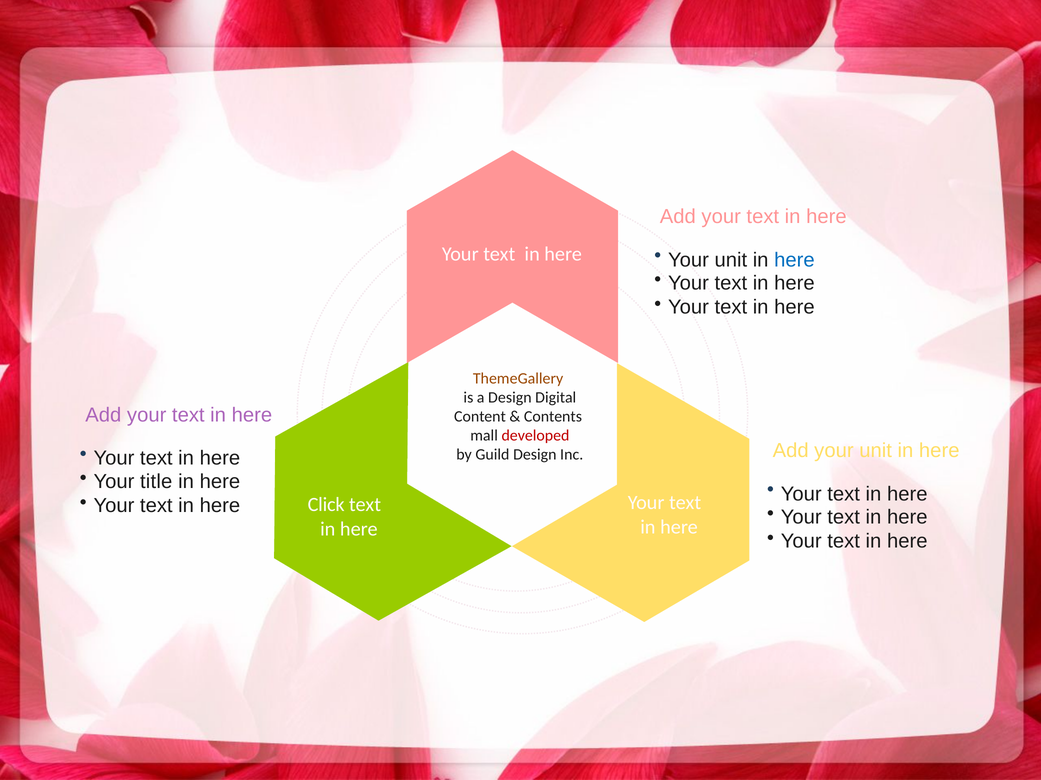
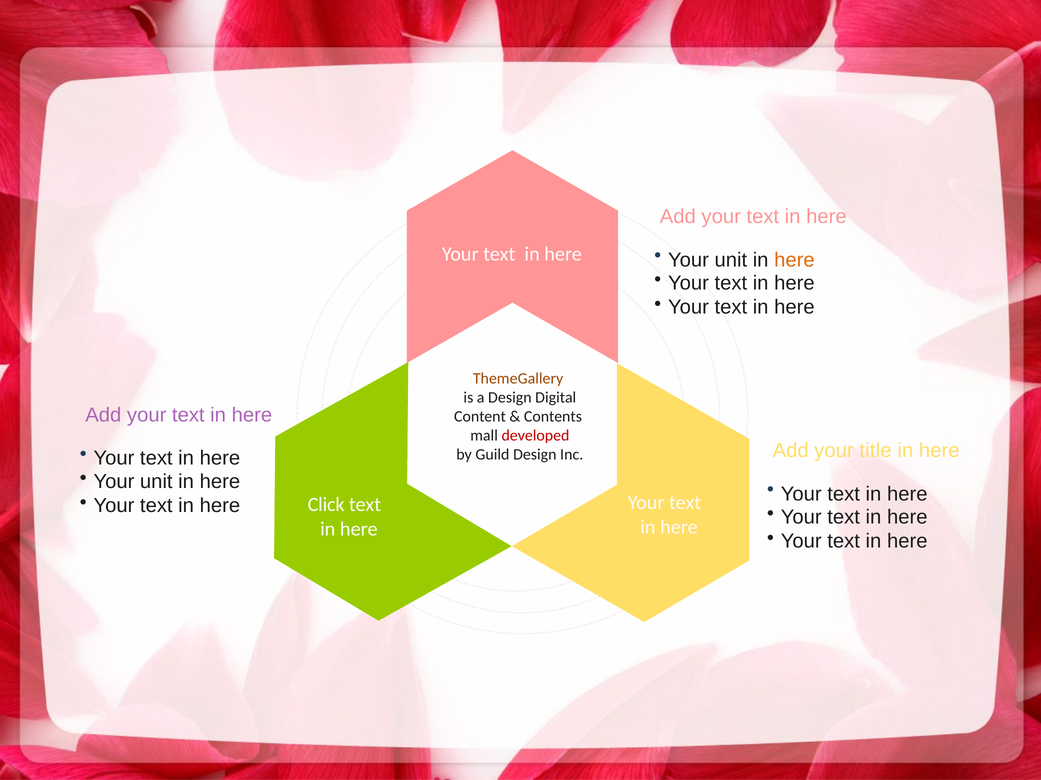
here at (794, 260) colour: blue -> orange
Add your unit: unit -> title
title at (156, 482): title -> unit
